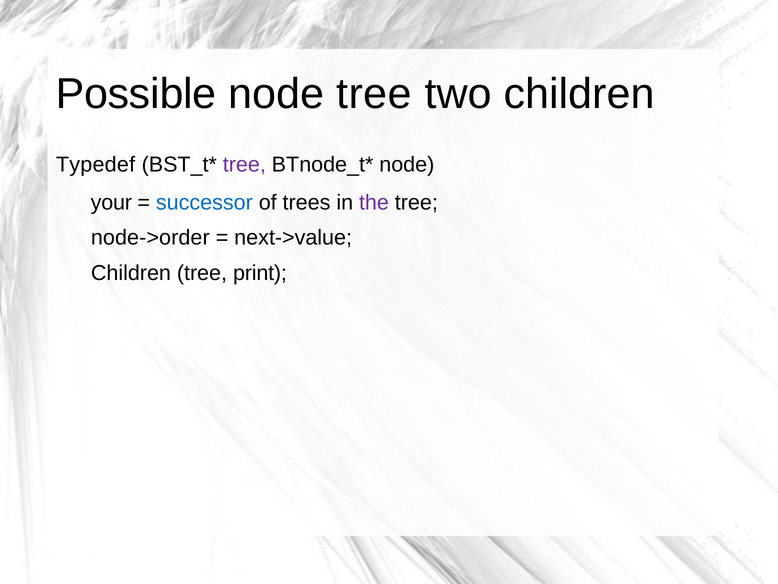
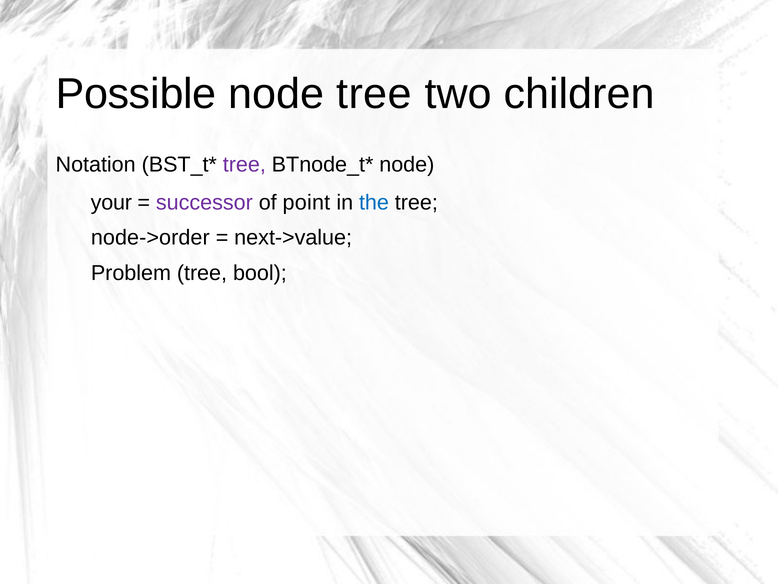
Typedef: Typedef -> Notation
successor colour: blue -> purple
trees: trees -> point
the colour: purple -> blue
Children at (131, 273): Children -> Problem
print: print -> bool
